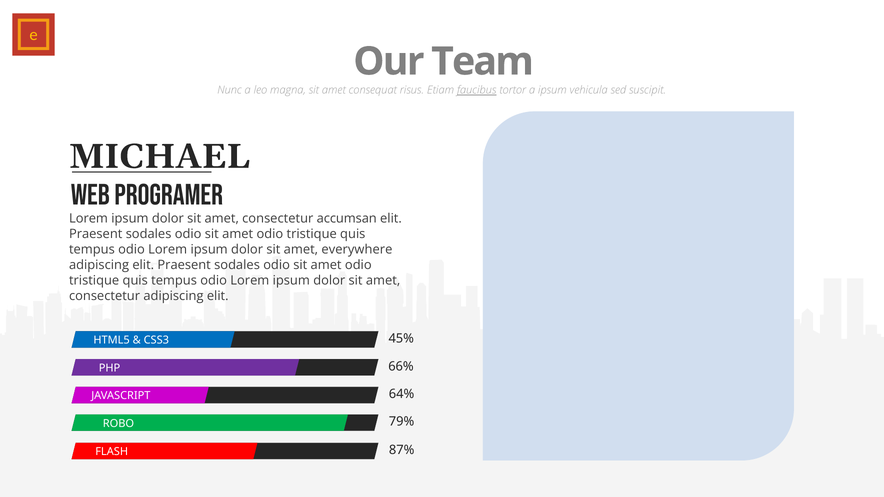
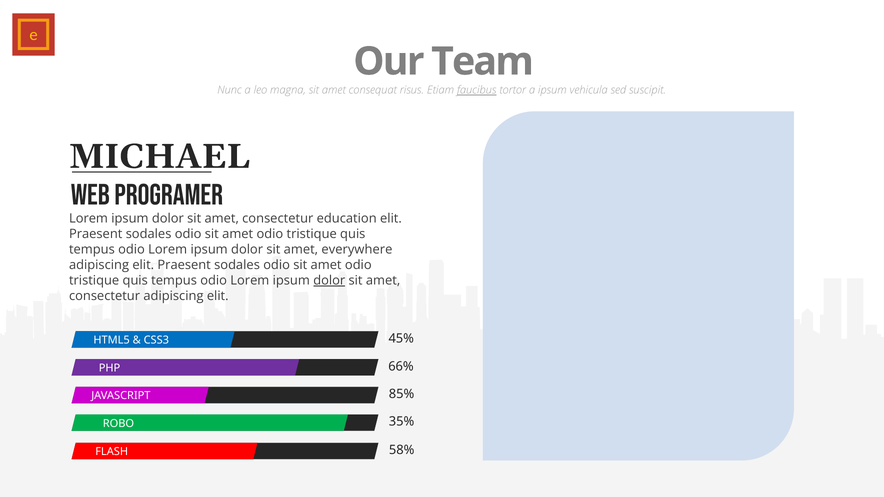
accumsan: accumsan -> education
dolor at (329, 281) underline: none -> present
64%: 64% -> 85%
79%: 79% -> 35%
87%: 87% -> 58%
